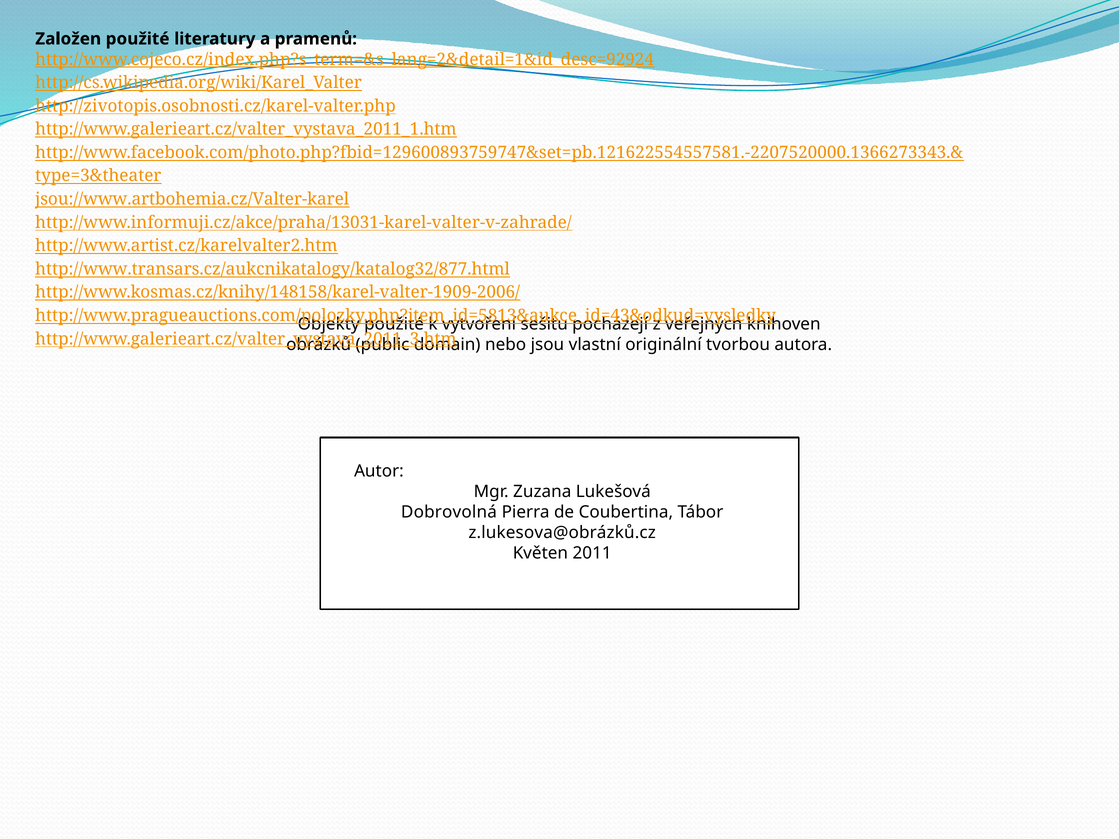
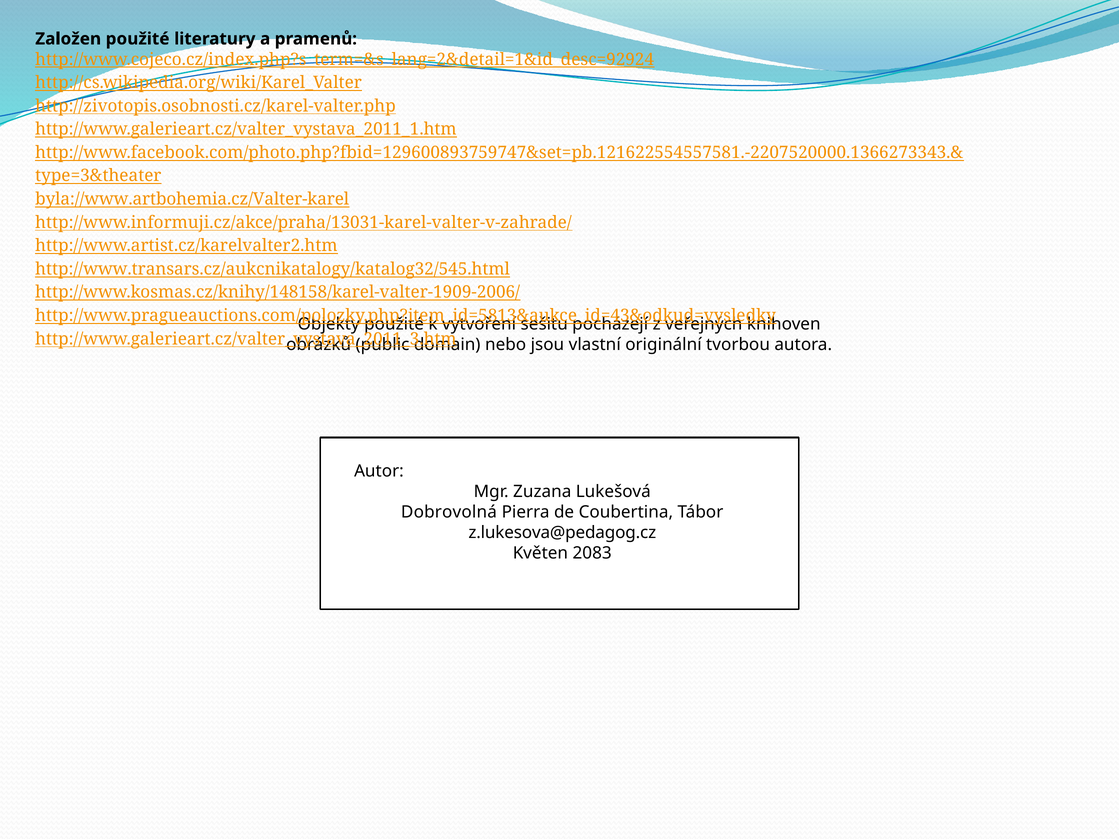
jsou://www.artbohemia.cz/Valter-karel: jsou://www.artbohemia.cz/Valter-karel -> byla://www.artbohemia.cz/Valter-karel
http://www.transars.cz/aukcnikatalogy/katalog32/877.html: http://www.transars.cz/aukcnikatalogy/katalog32/877.html -> http://www.transars.cz/aukcnikatalogy/katalog32/545.html
z.lukesova@obrázků.cz: z.lukesova@obrázků.cz -> z.lukesova@pedagog.cz
2011: 2011 -> 2083
